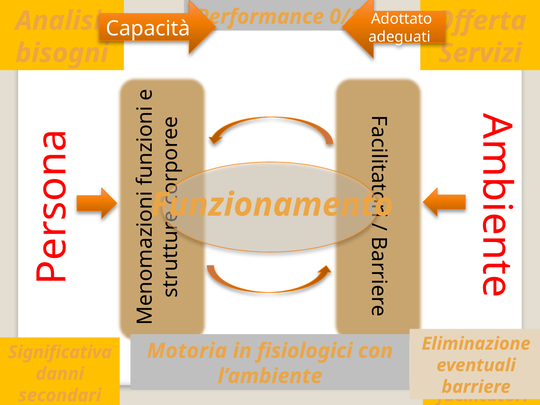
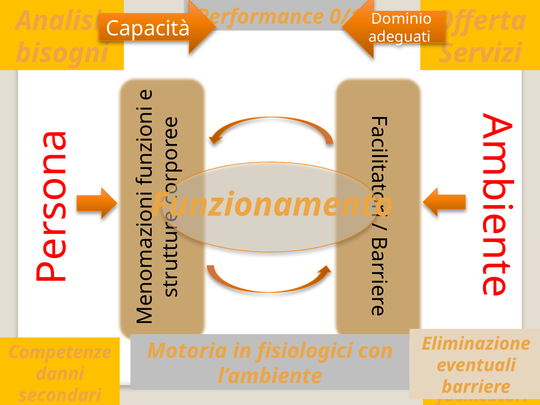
Adottato: Adottato -> Dominio
Significativa: Significativa -> Competenze
